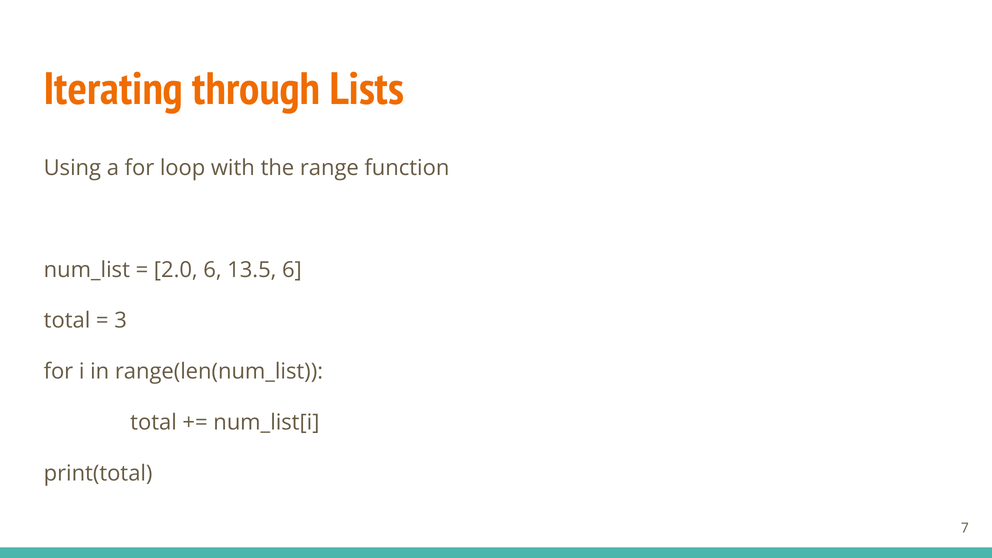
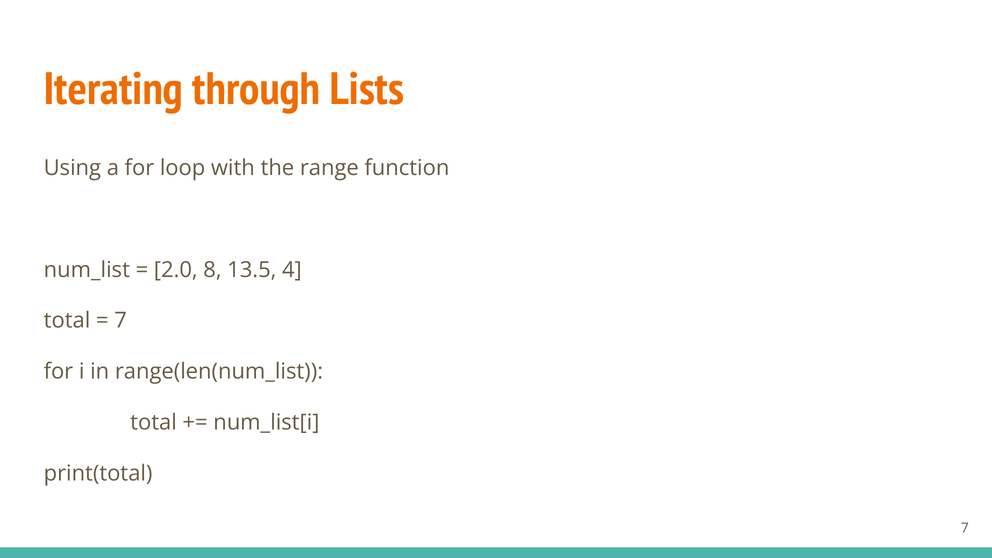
2.0 6: 6 -> 8
13.5 6: 6 -> 4
3 at (121, 321): 3 -> 7
